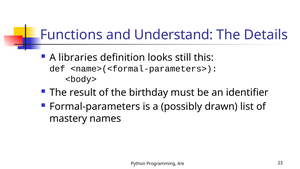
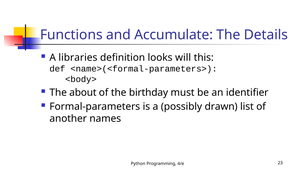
Understand: Understand -> Accumulate
still: still -> will
result: result -> about
mastery: mastery -> another
